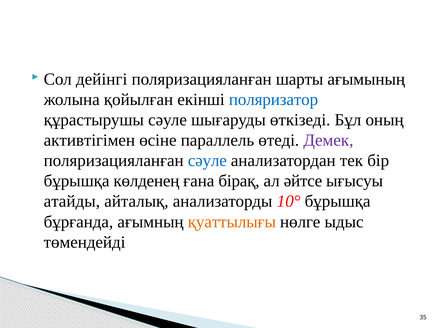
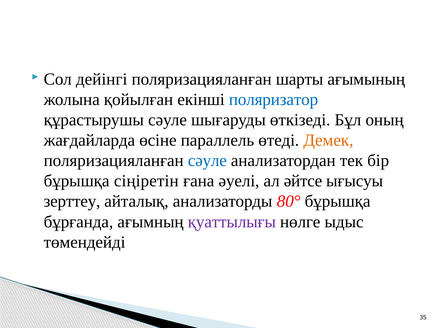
активтігімен: активтігімен -> жағдайларда
Демек colour: purple -> orange
көлденең: көлденең -> сіңіретін
бірақ: бірақ -> әуелі
атайды: атайды -> зерттеу
10°: 10° -> 80°
қуаттылығы colour: orange -> purple
